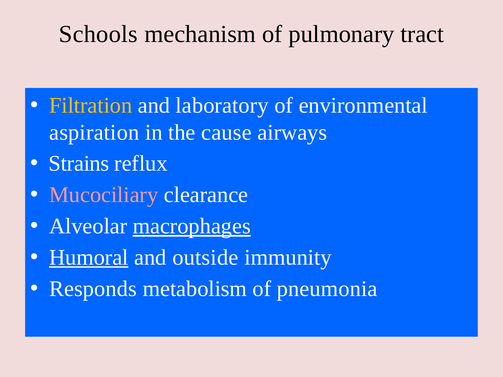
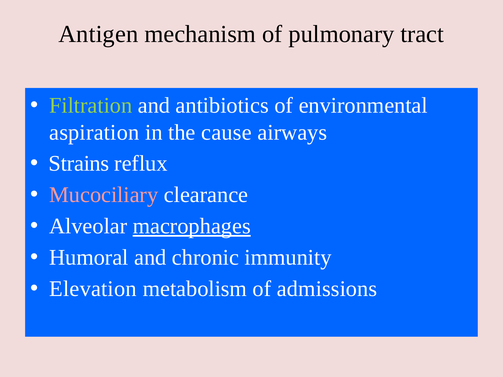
Schools: Schools -> Antigen
Filtration colour: yellow -> light green
laboratory: laboratory -> antibiotics
Humoral underline: present -> none
outside: outside -> chronic
Responds: Responds -> Elevation
pneumonia: pneumonia -> admissions
